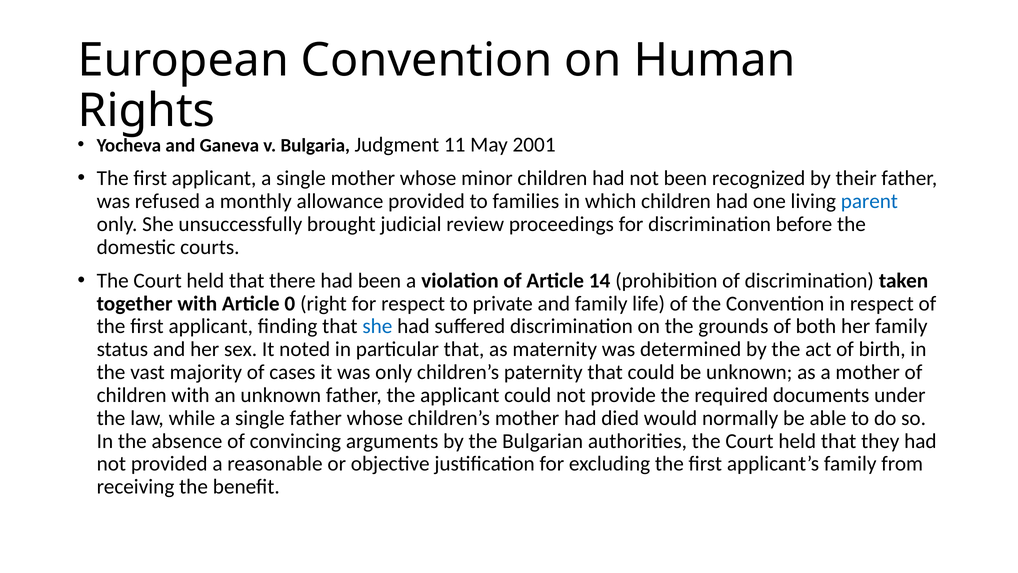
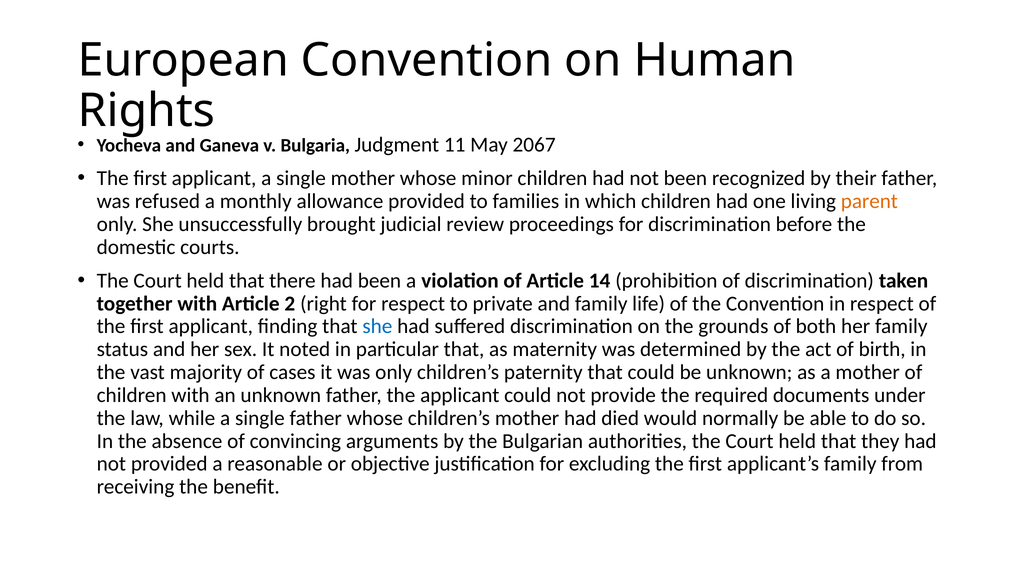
2001: 2001 -> 2067
parent colour: blue -> orange
0: 0 -> 2
